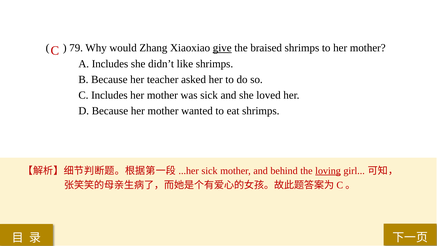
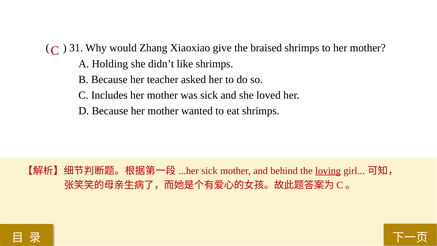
79: 79 -> 31
give underline: present -> none
A Includes: Includes -> Holding
